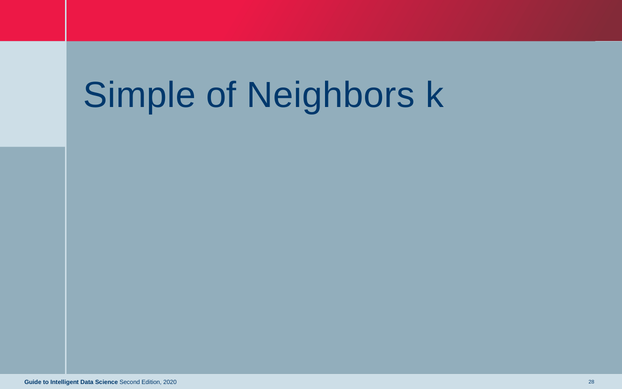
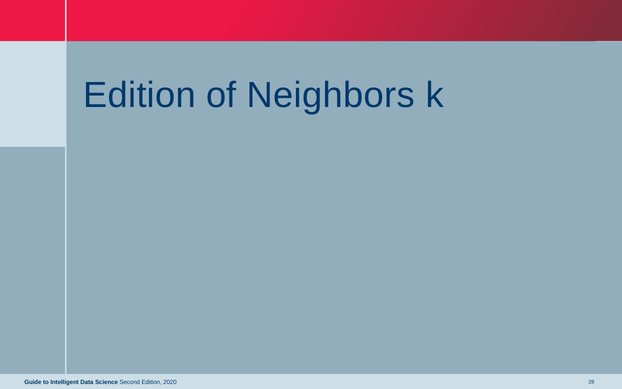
Simple at (140, 95): Simple -> Edition
